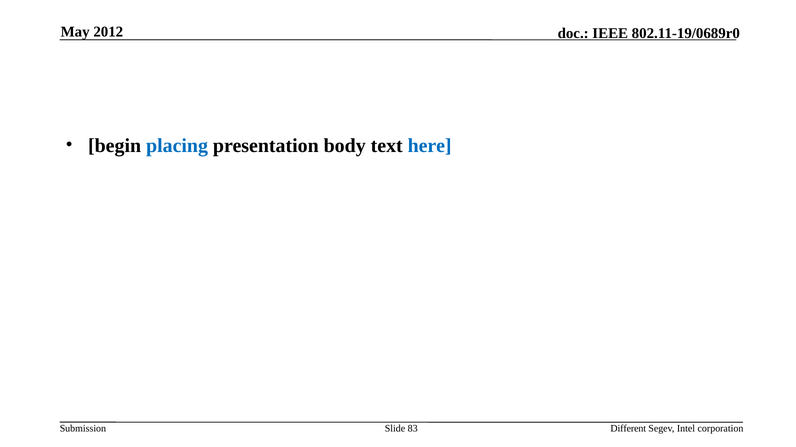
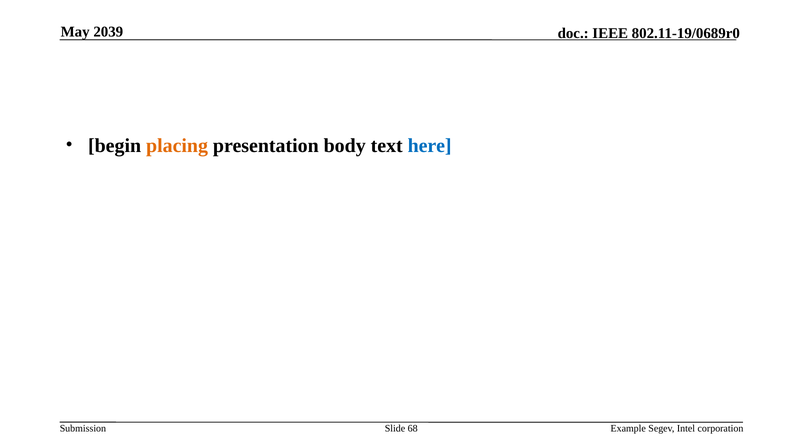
2012: 2012 -> 2039
placing colour: blue -> orange
83: 83 -> 68
Different: Different -> Example
